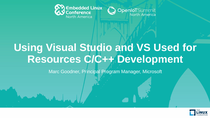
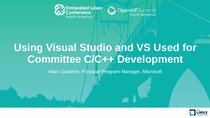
Resources: Resources -> Committee
